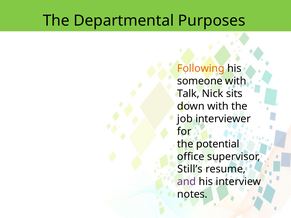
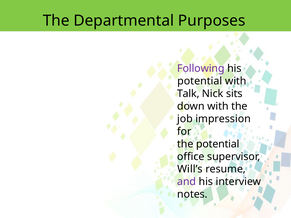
Following colour: orange -> purple
someone at (200, 81): someone -> potential
interviewer: interviewer -> impression
Still’s: Still’s -> Will’s
